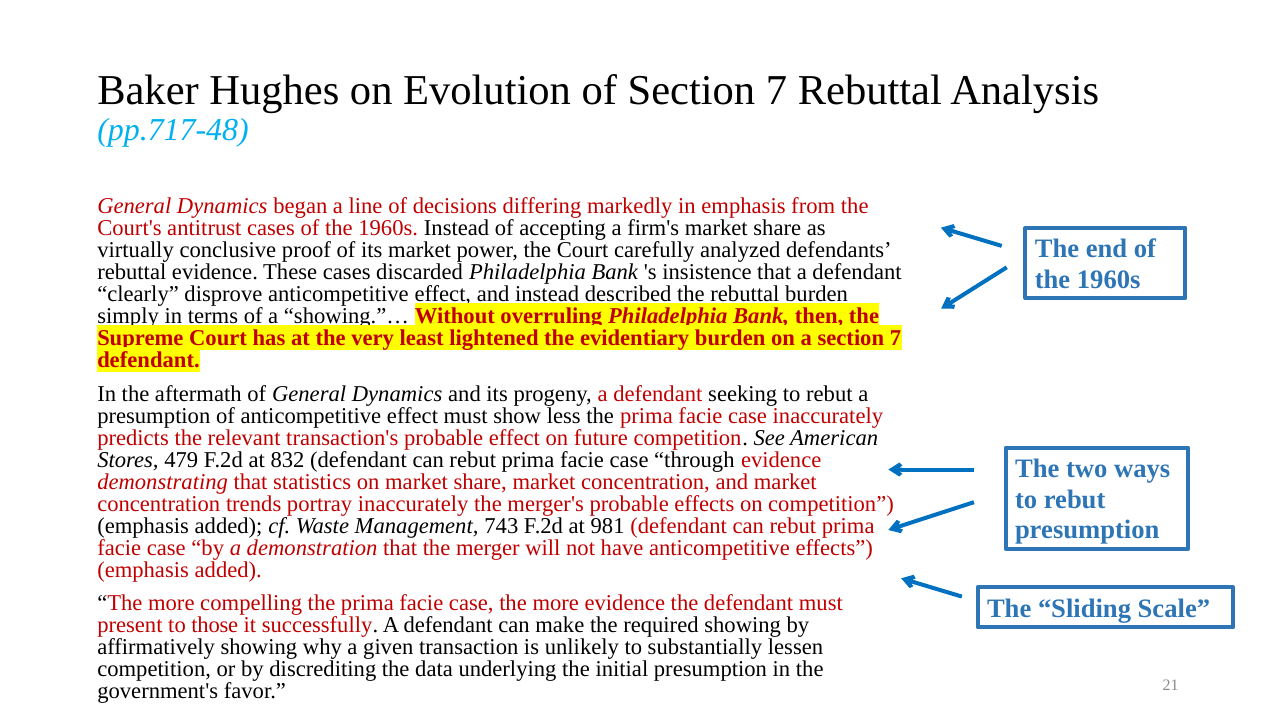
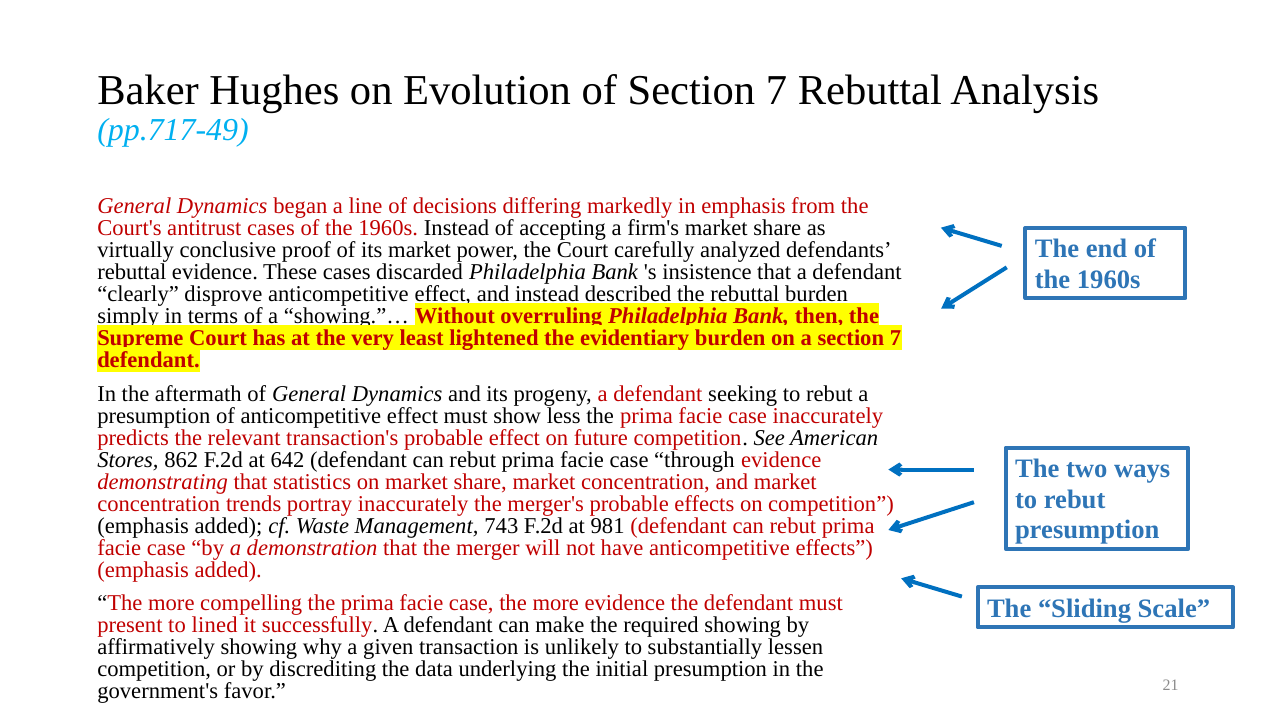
pp.717-48: pp.717-48 -> pp.717-49
479: 479 -> 862
832: 832 -> 642
those: those -> lined
